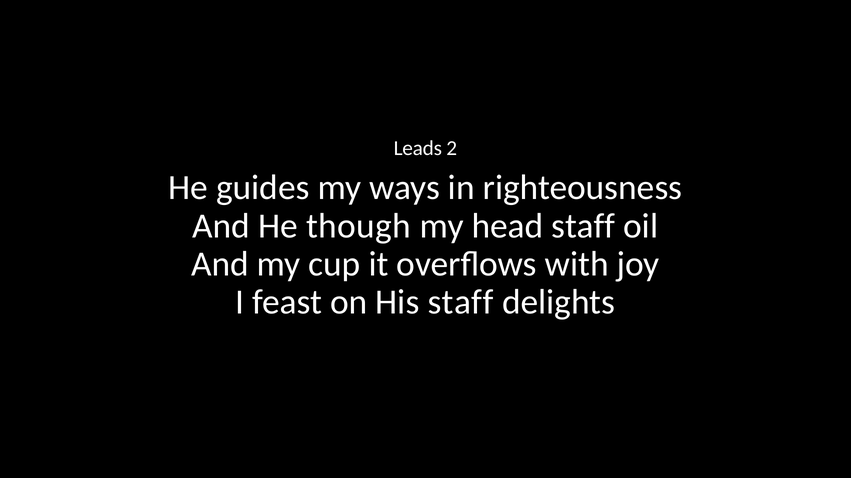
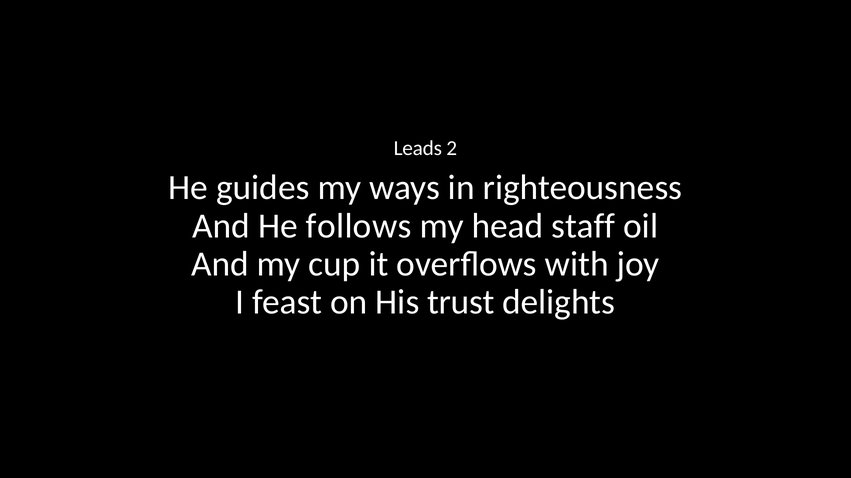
though: though -> follows
His staff: staff -> trust
